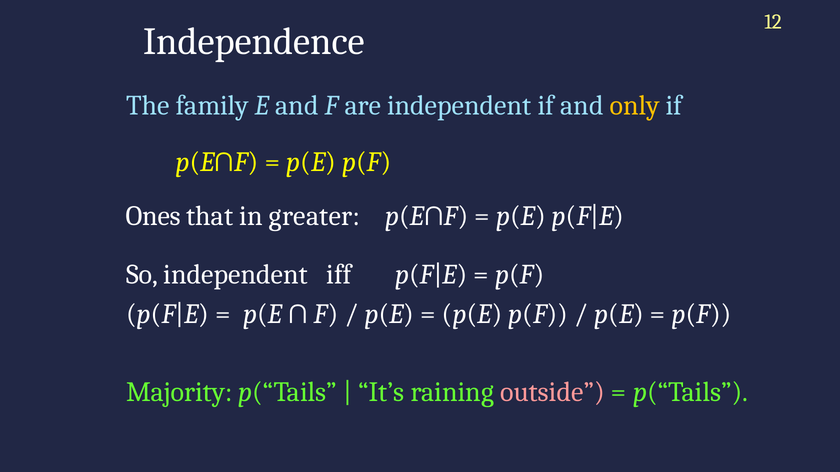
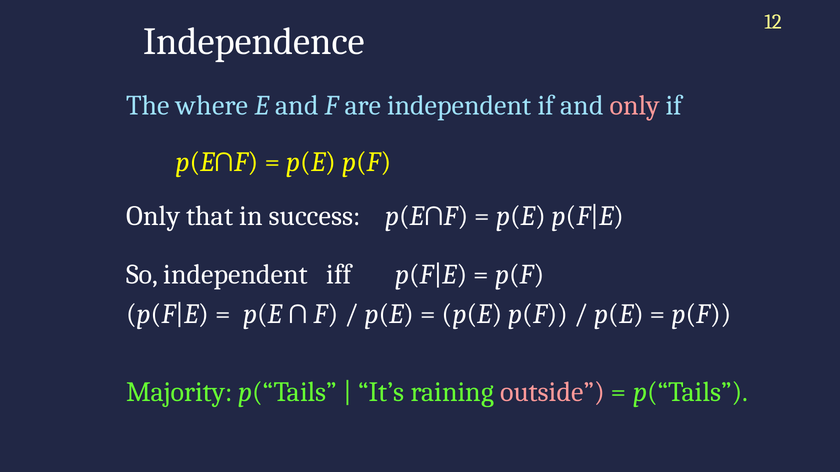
family: family -> where
only at (635, 106) colour: yellow -> pink
Ones at (153, 216): Ones -> Only
greater: greater -> success
